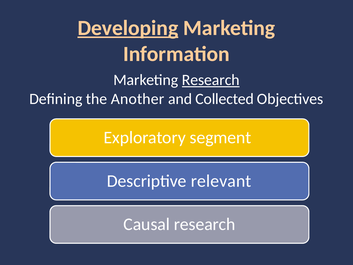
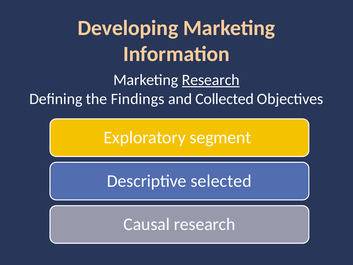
Developing underline: present -> none
Another: Another -> Findings
relevant: relevant -> selected
